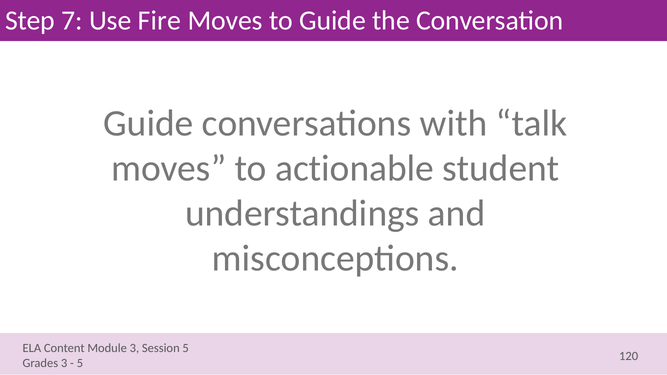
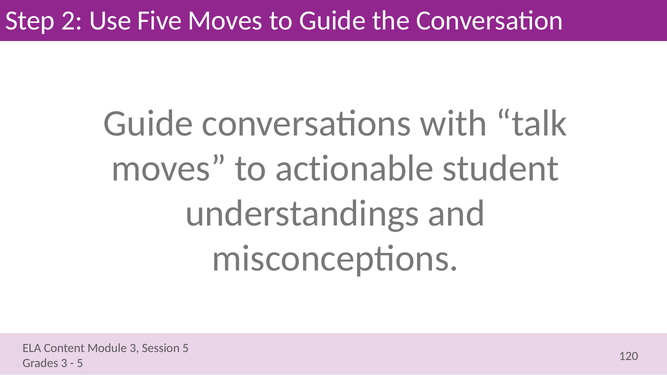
7: 7 -> 2
Fire: Fire -> Five
